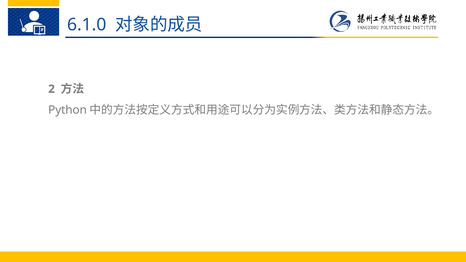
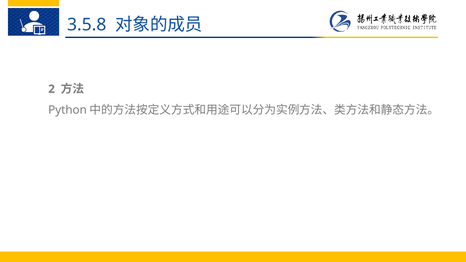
6.1.0: 6.1.0 -> 3.5.8
